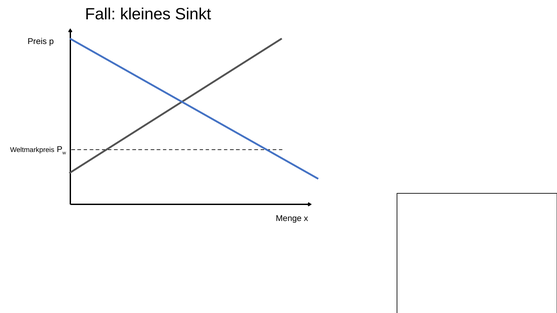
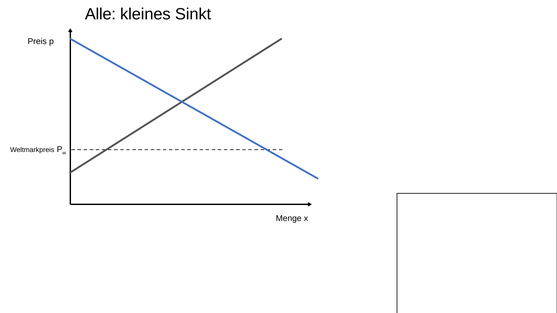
Fall: Fall -> Alle
